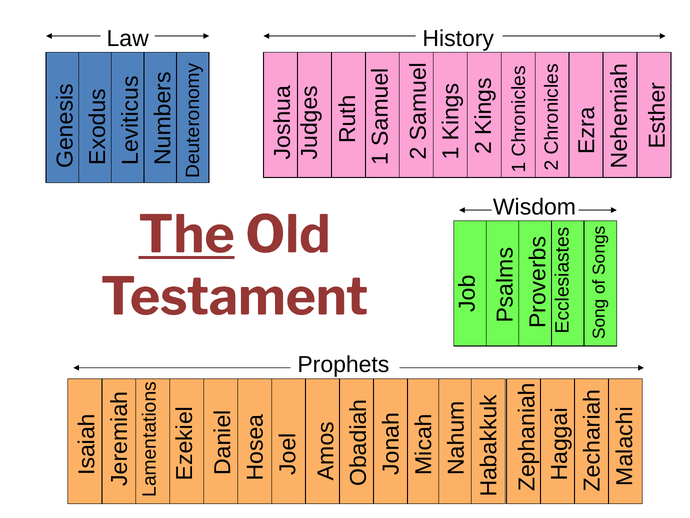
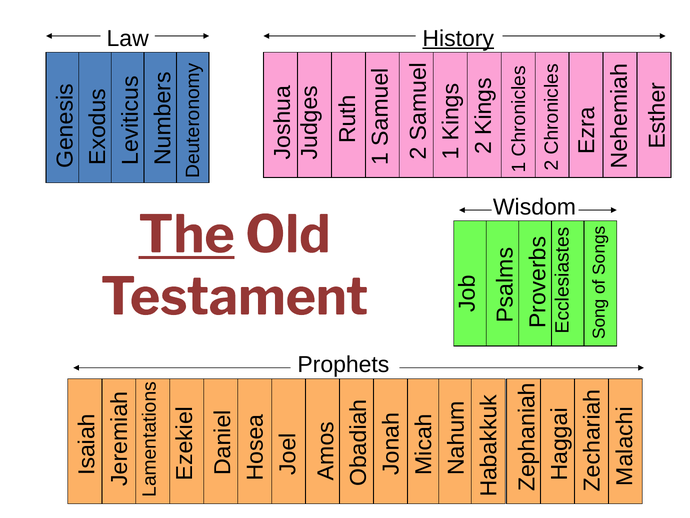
History underline: none -> present
